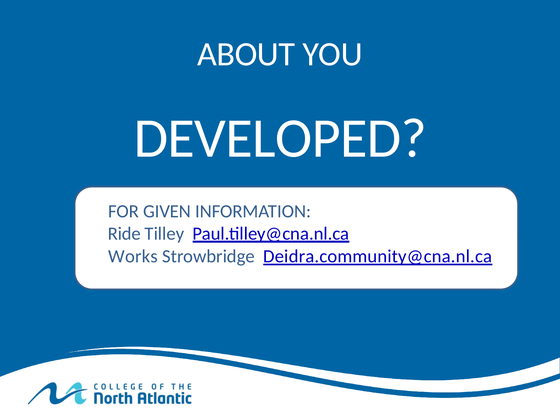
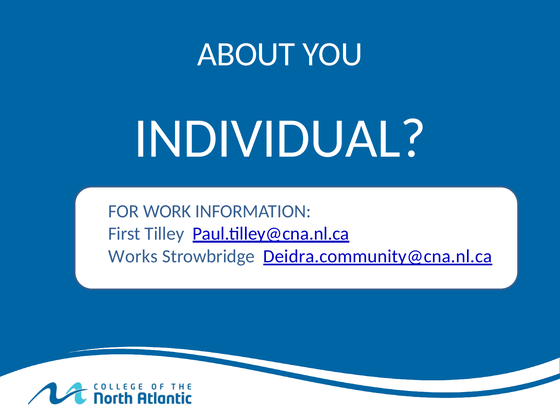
DEVELOPED: DEVELOPED -> INDIVIDUAL
GIVEN: GIVEN -> WORK
Ride: Ride -> First
